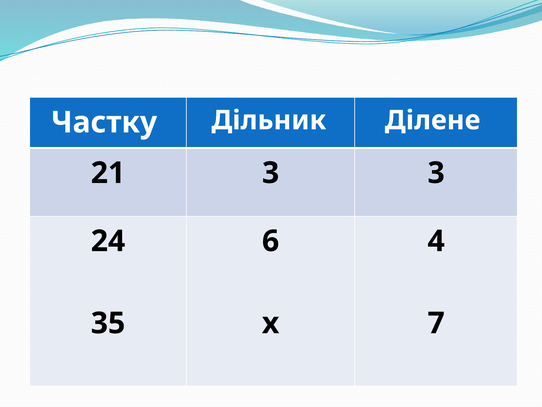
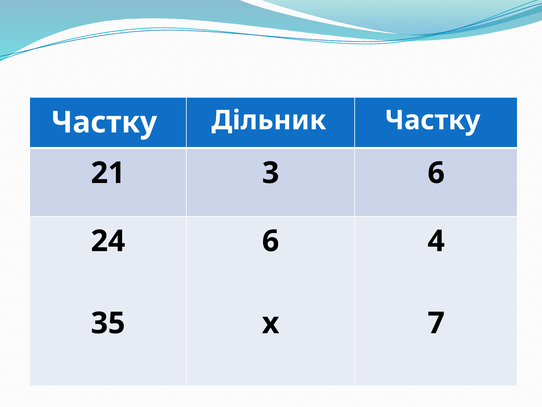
Дільник Ділене: Ділене -> Частку
3 3: 3 -> 6
